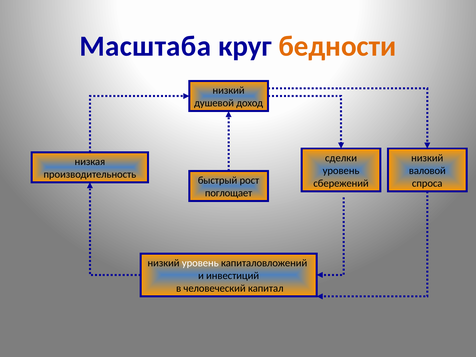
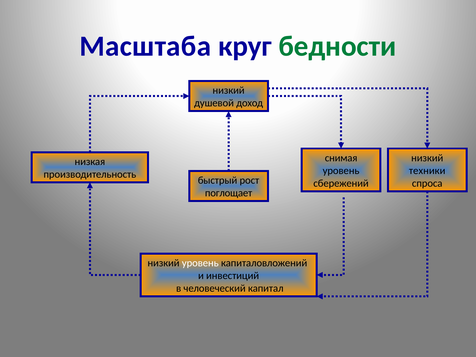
бедности colour: orange -> green
сделки: сделки -> снимая
валовой: валовой -> техники
